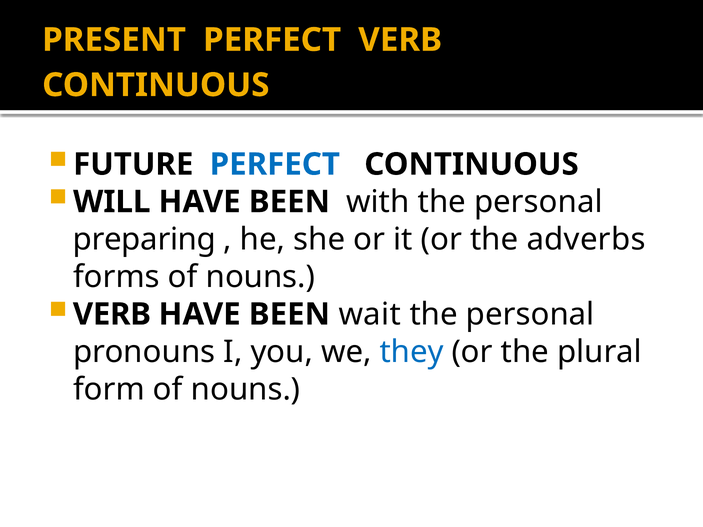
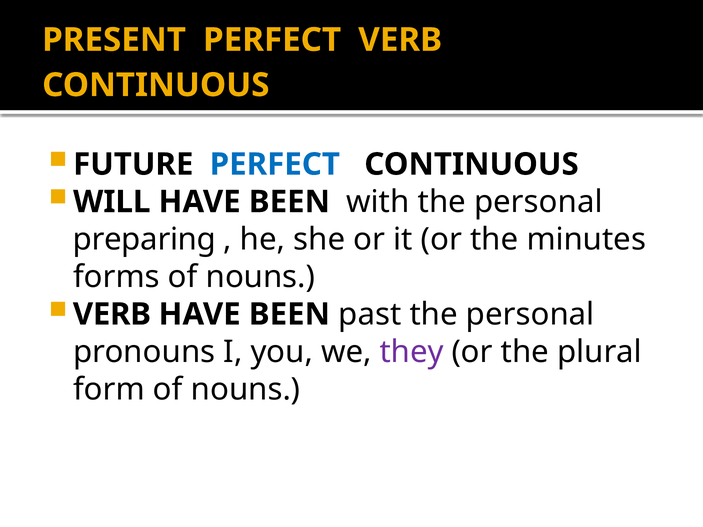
adverbs: adverbs -> minutes
wait: wait -> past
they colour: blue -> purple
